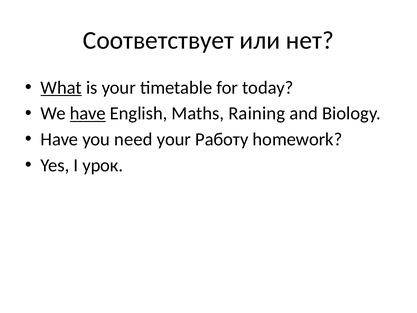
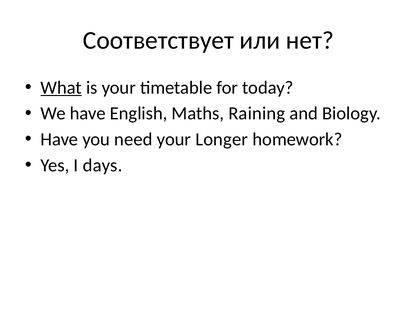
have at (88, 113) underline: present -> none
Работу: Работу -> Longer
урок: урок -> days
